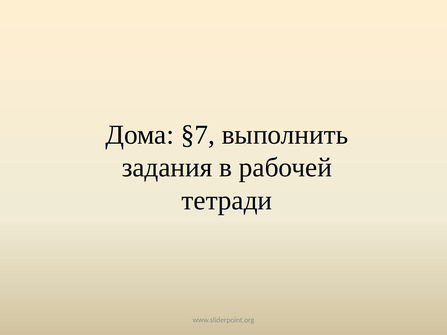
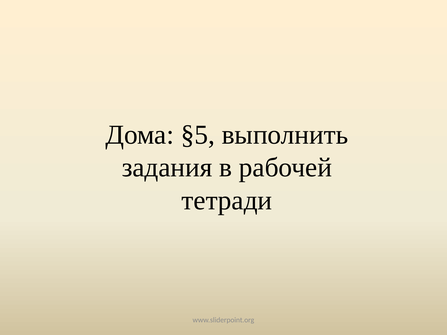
§7: §7 -> §5
